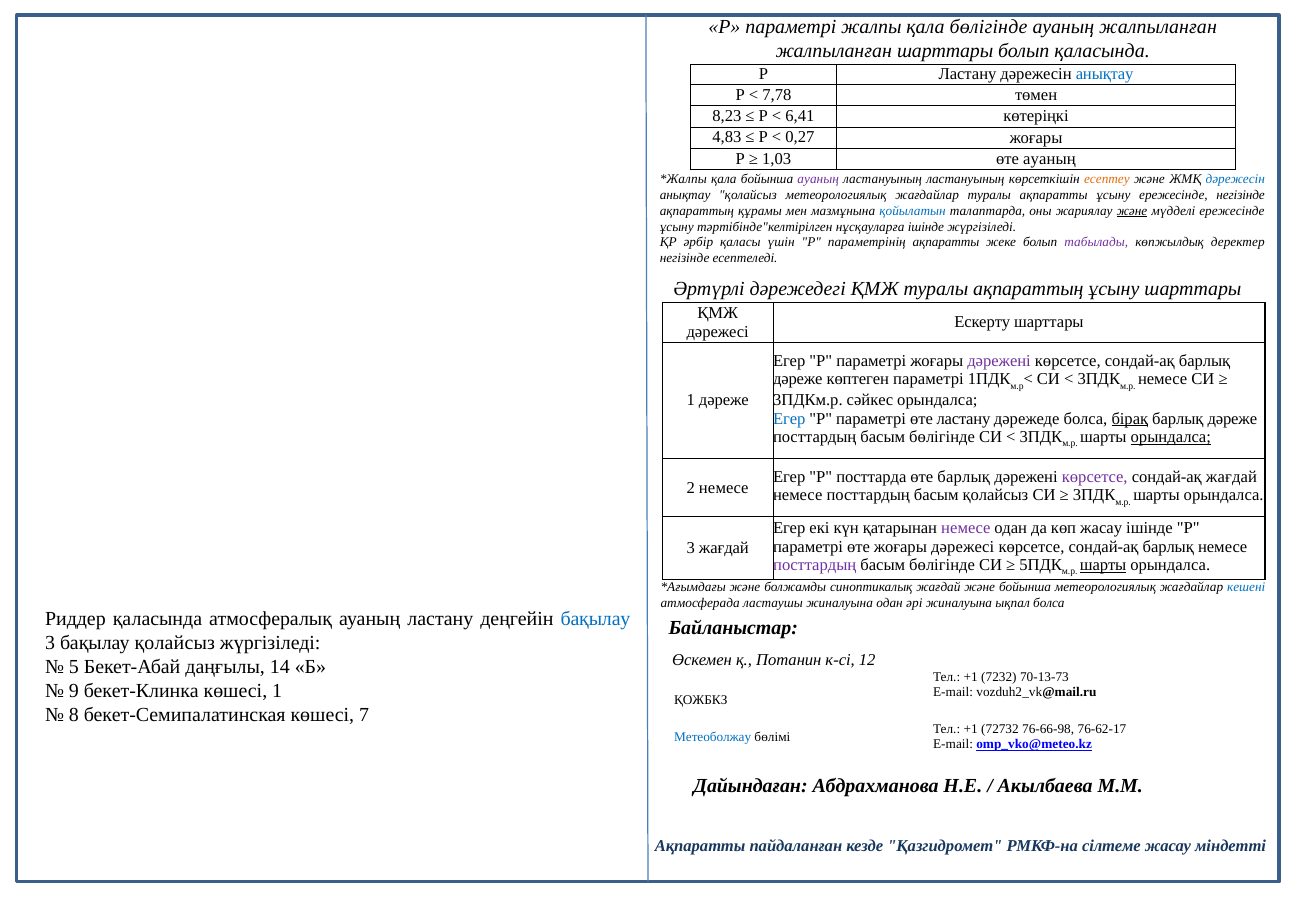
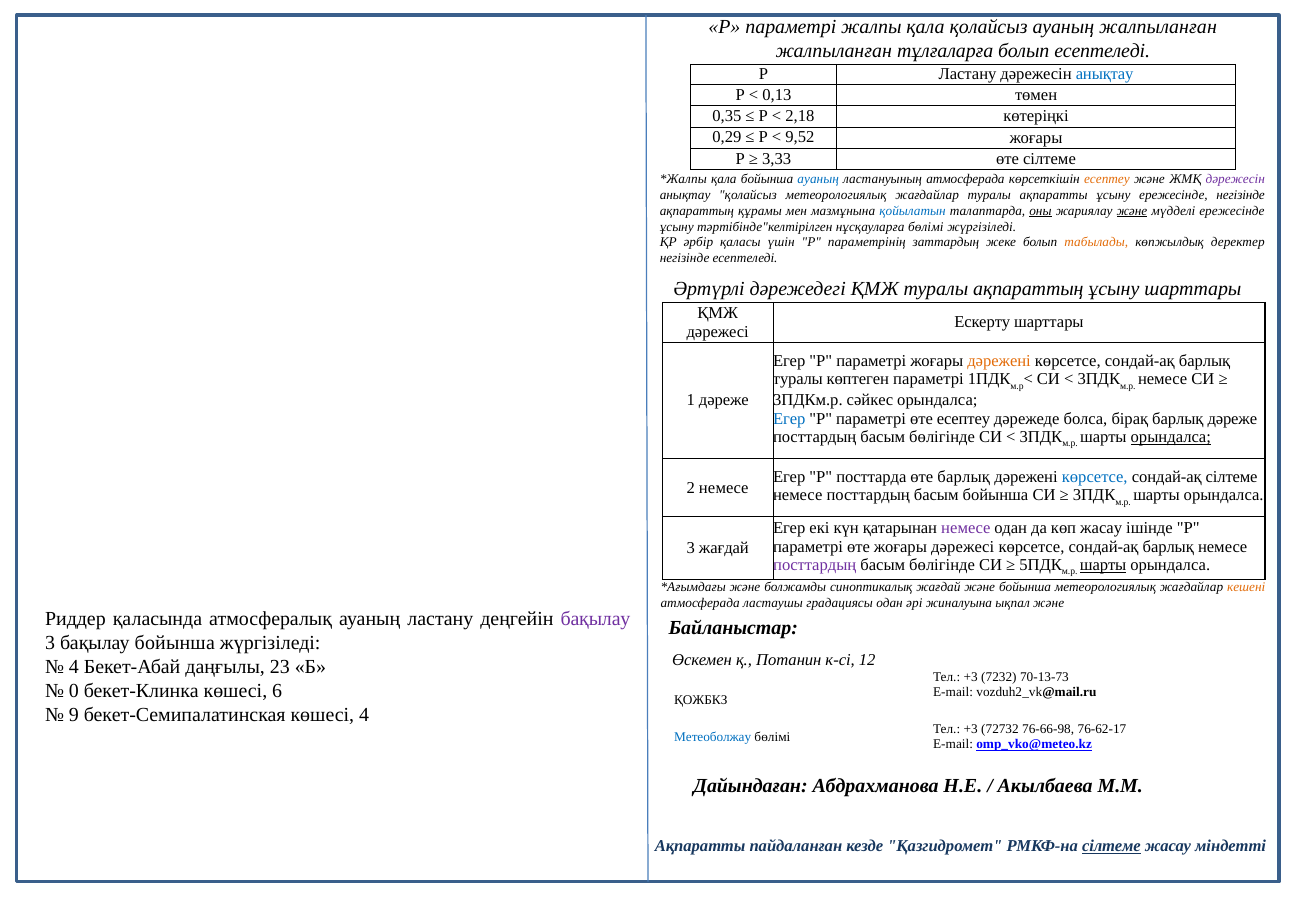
қала бөлігінде: бөлігінде -> қолайсыз
жалпыланған шарттары: шарттары -> тұлғаларға
болып қаласында: қаласында -> есептеледі
7,78: 7,78 -> 0,13
8,23: 8,23 -> 0,35
6,41: 6,41 -> 2,18
4,83: 4,83 -> 0,29
0,27: 0,27 -> 9,52
1,03: 1,03 -> 3,33
өте ауаның: ауаның -> сілтеме
ауаның at (818, 179) colour: purple -> blue
ластануының ластануының: ластануының -> атмосферада
дәрежесін at (1235, 179) colour: blue -> purple
оны underline: none -> present
нұсқауларға ішінде: ішінде -> бөлімі
параметрінің ақпаратты: ақпаратты -> заттардың
табылады colour: purple -> orange
дәрежені at (999, 361) colour: purple -> orange
дәреже at (798, 380): дәреже -> туралы
өте ластану: ластану -> есептеу
бірақ underline: present -> none
көрсетсе at (1095, 477) colour: purple -> blue
сондай-ақ жағдай: жағдай -> сілтеме
басым қолайсыз: қолайсыз -> бойынша
кешені colour: blue -> orange
ластаушы жиналуына: жиналуына -> градациясы
ықпал болса: болса -> және
бақылау at (596, 619) colour: blue -> purple
бақылау қолайсыз: қолайсыз -> бойынша
5 at (74, 667): 5 -> 4
14: 14 -> 23
+1 at (971, 678): +1 -> +3
9: 9 -> 0
көшесі 1: 1 -> 6
8: 8 -> 9
көшесі 7: 7 -> 4
+1 at (971, 729): +1 -> +3
сілтеме at (1111, 847) underline: none -> present
